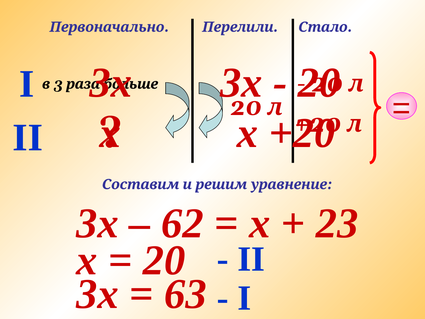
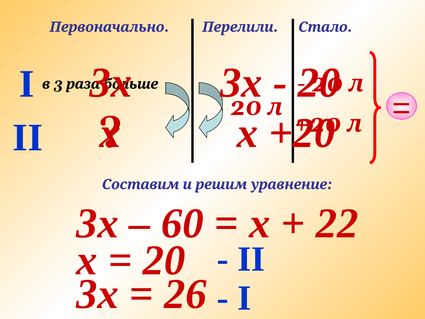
62: 62 -> 60
23: 23 -> 22
63: 63 -> 26
